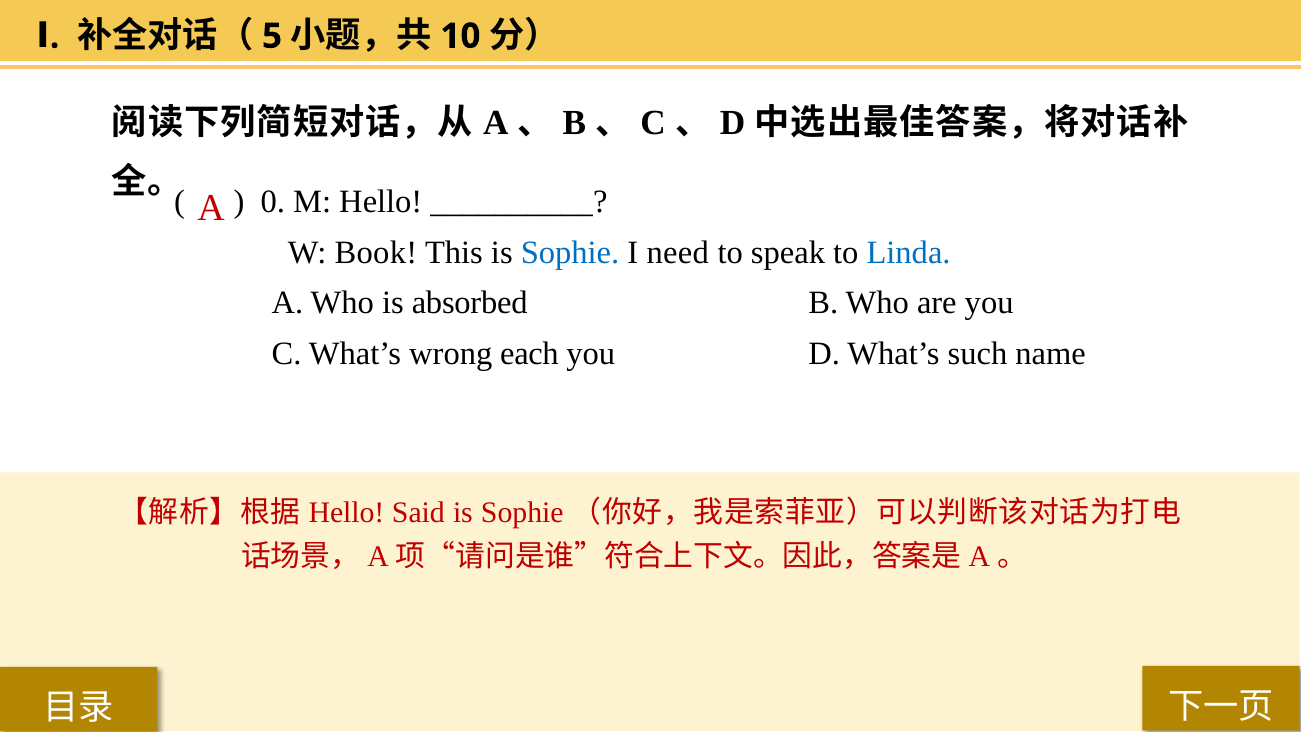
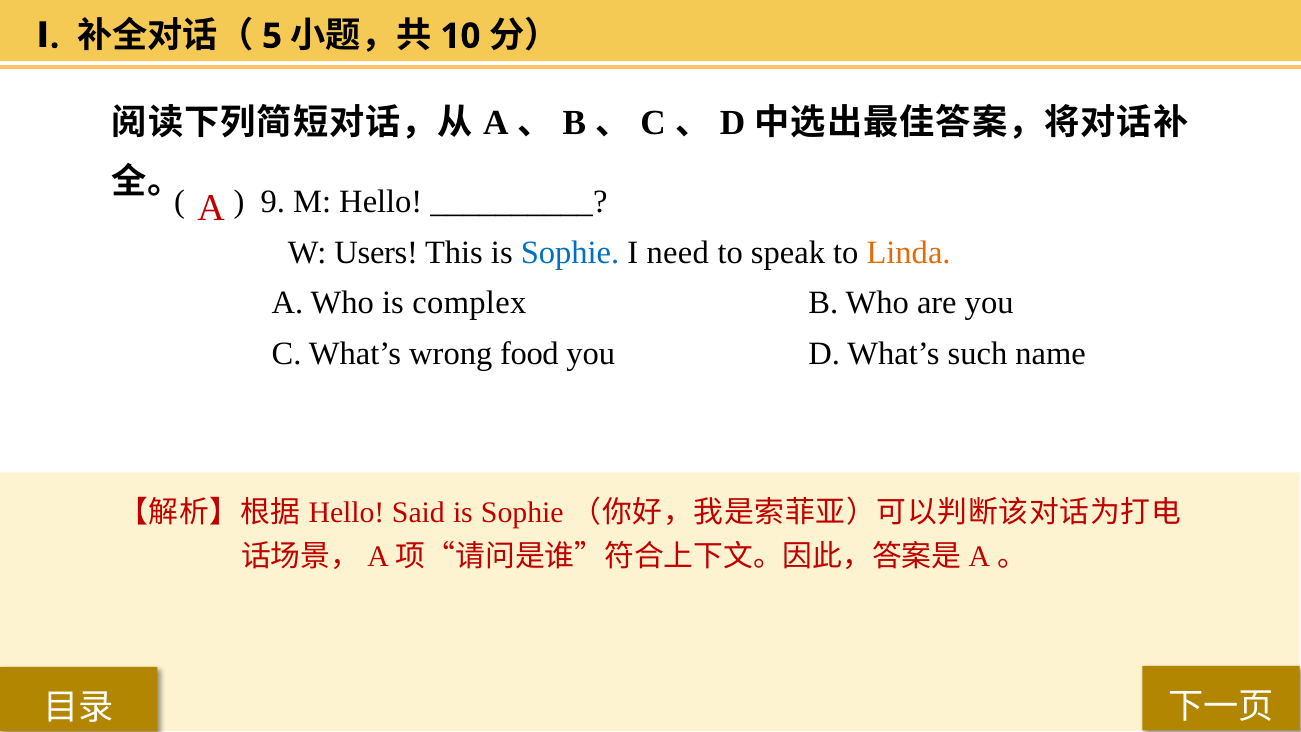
0: 0 -> 9
Book: Book -> Users
Linda colour: blue -> orange
absorbed: absorbed -> complex
each: each -> food
